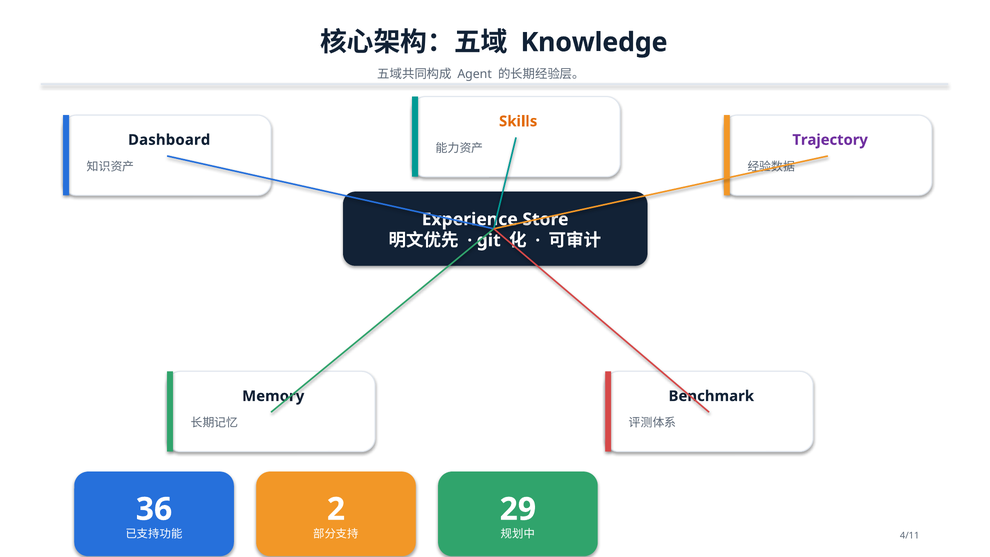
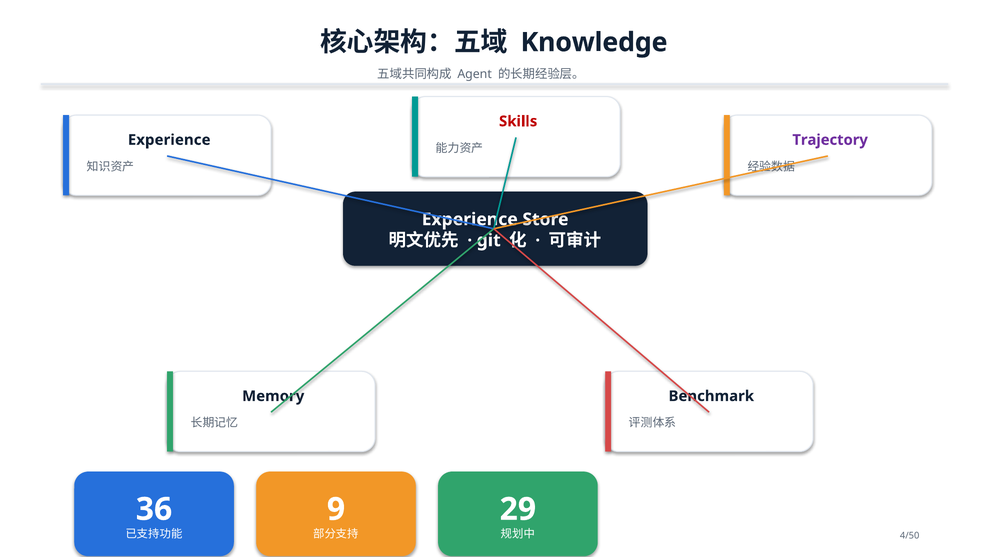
Skills colour: orange -> red
Dashboard at (169, 140): Dashboard -> Experience
2: 2 -> 9
4/11: 4/11 -> 4/50
